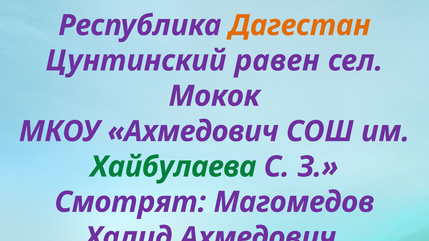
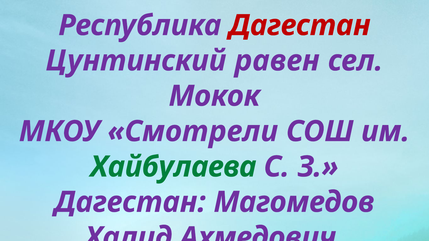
Дагестан at (300, 25) colour: orange -> red
МКОУ Ахмедович: Ахмедович -> Смотрели
Смотрят at (130, 202): Смотрят -> Дагестан
